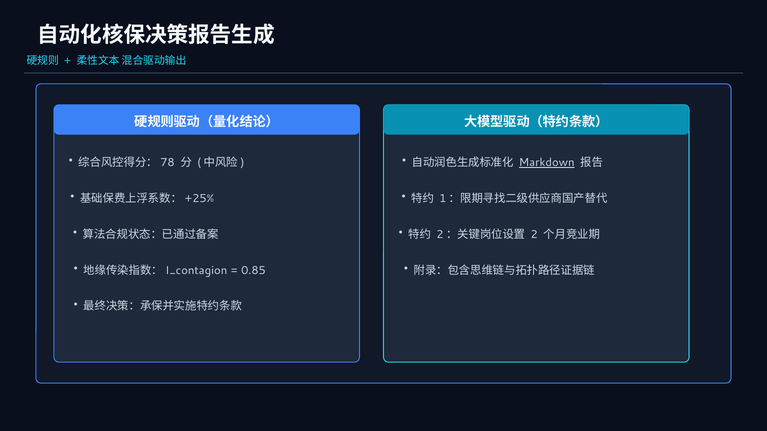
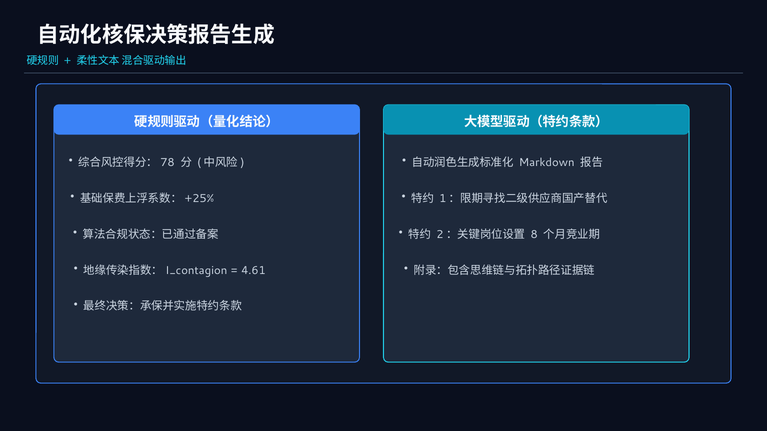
Markdown underline: present -> none
2: 2 -> 8
0.85: 0.85 -> 4.61
